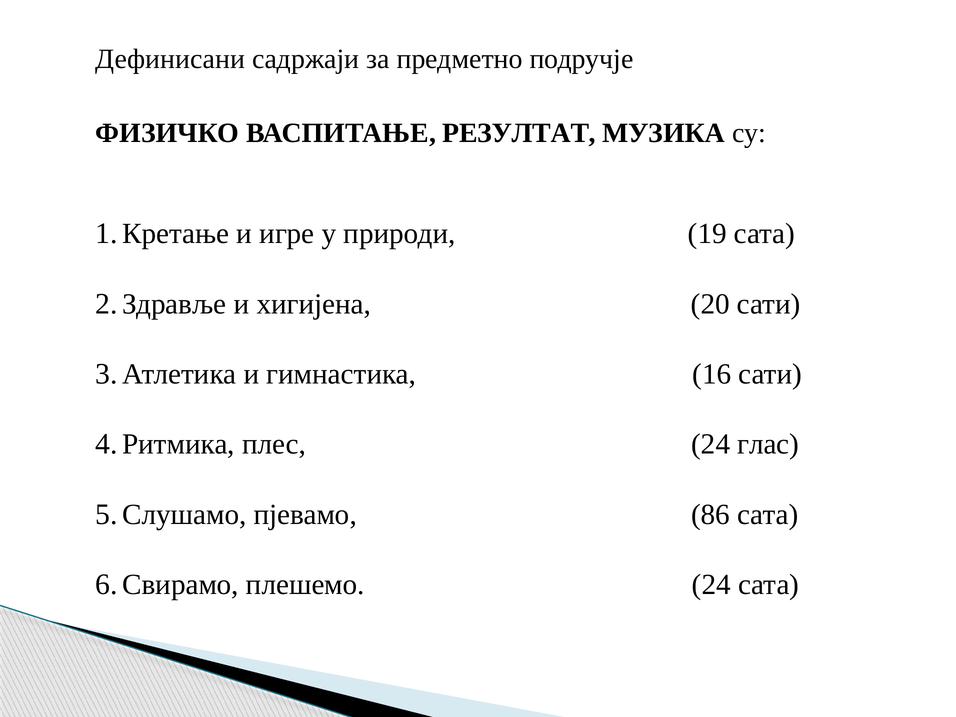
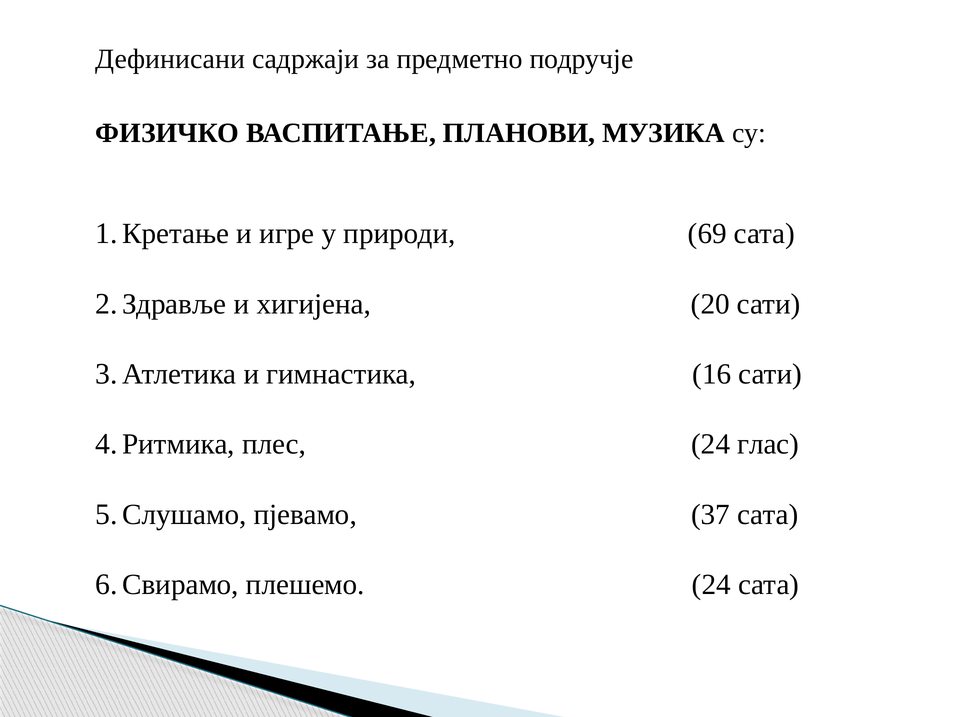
РЕЗУЛТАТ: РЕЗУЛТАТ -> ПЛАНОВИ
19: 19 -> 69
86: 86 -> 37
